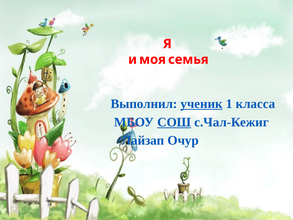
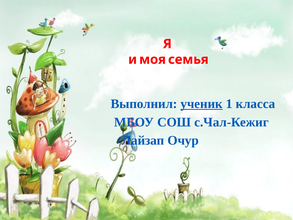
СОШ underline: present -> none
